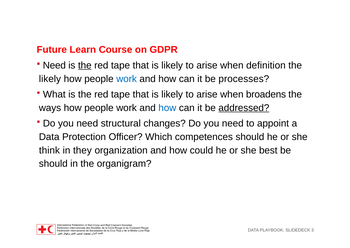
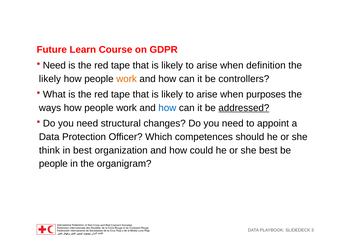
the at (85, 65) underline: present -> none
work at (127, 79) colour: blue -> orange
processes: processes -> controllers
broadens: broadens -> purposes
in they: they -> best
should at (53, 164): should -> people
